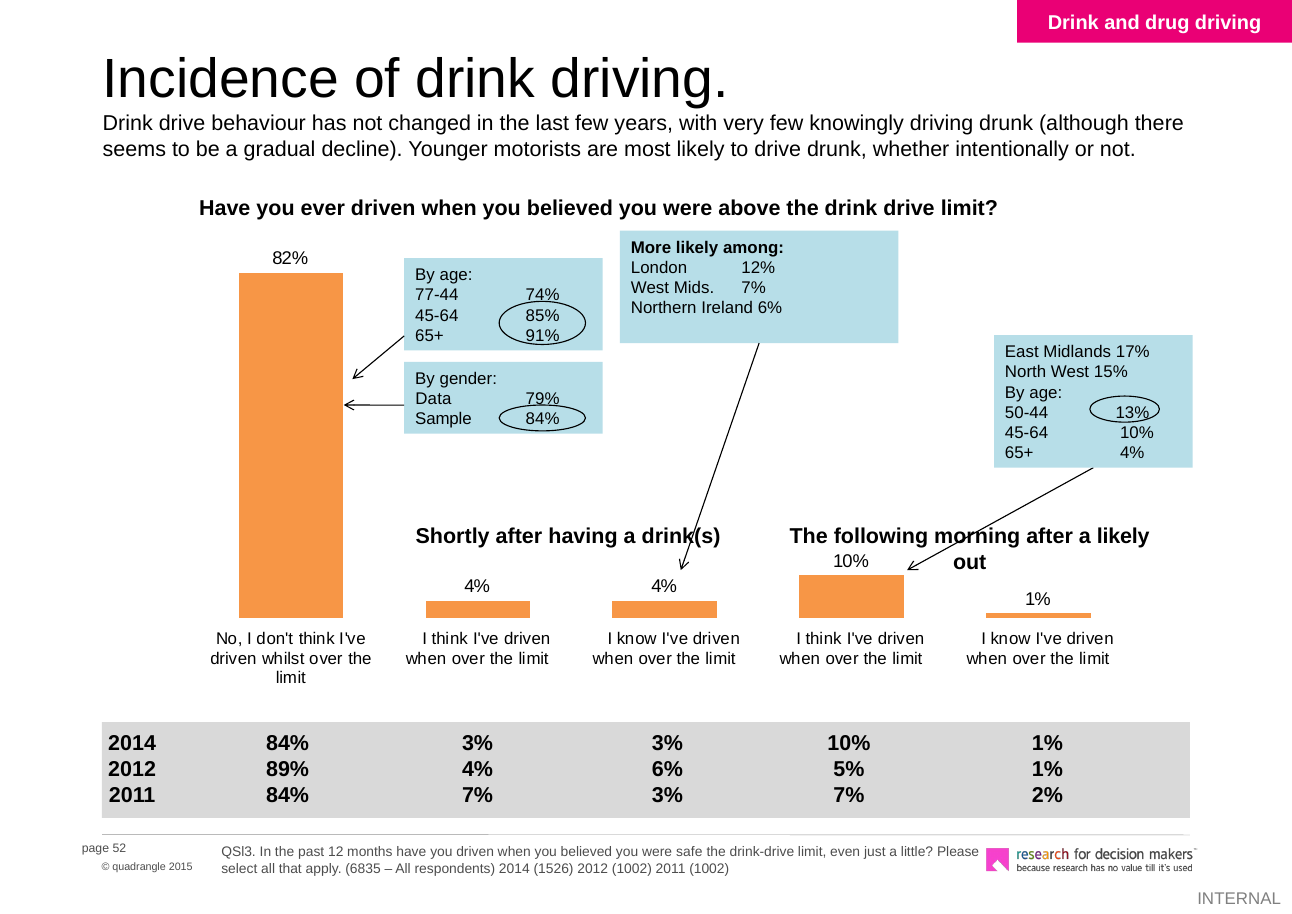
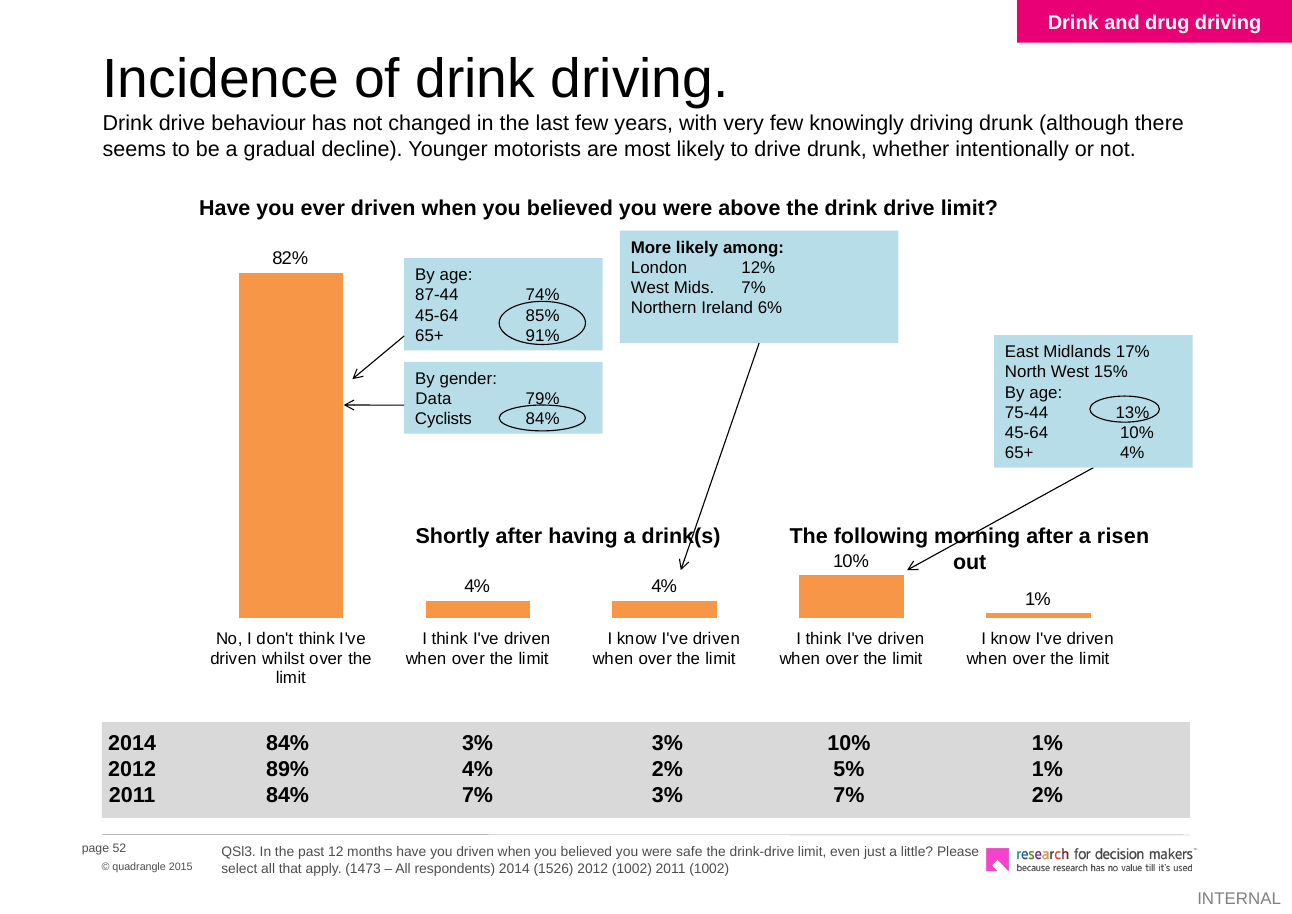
77-44: 77-44 -> 87-44
50-44: 50-44 -> 75-44
Sample: Sample -> Cyclists
a likely: likely -> risen
6% at (668, 770): 6% -> 2%
6835: 6835 -> 1473
